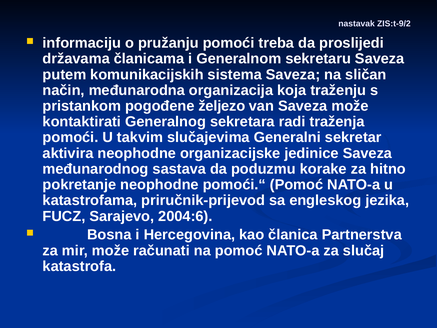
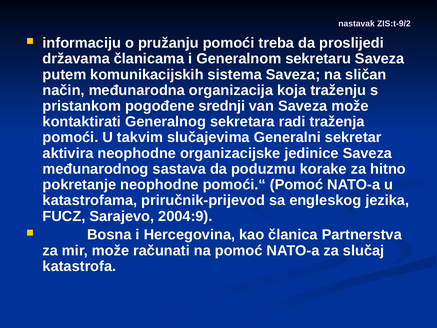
željezo: željezo -> srednji
2004:6: 2004:6 -> 2004:9
